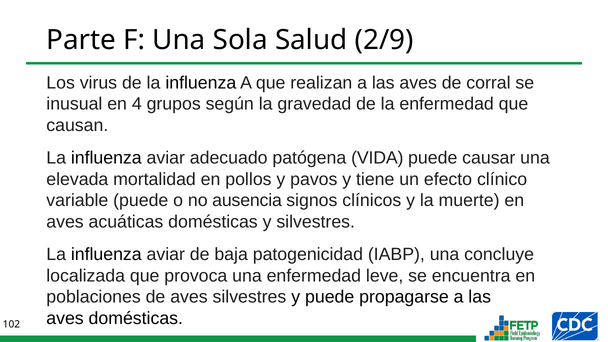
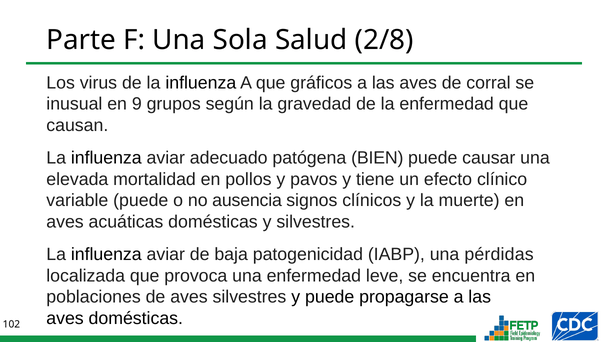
2/9: 2/9 -> 2/8
realizan: realizan -> gráficos
4: 4 -> 9
VIDA: VIDA -> BIEN
concluye: concluye -> pérdidas
